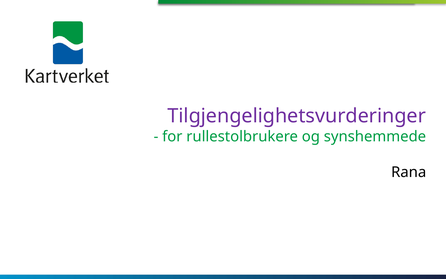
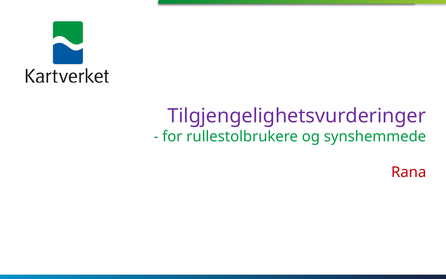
Rana colour: black -> red
